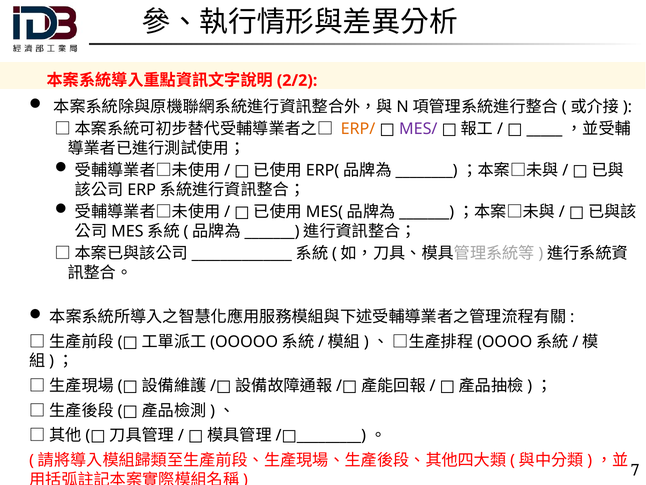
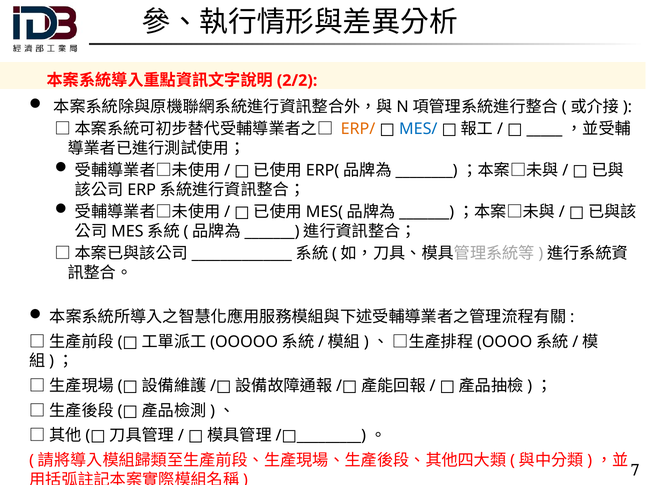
MES/ colour: purple -> blue
